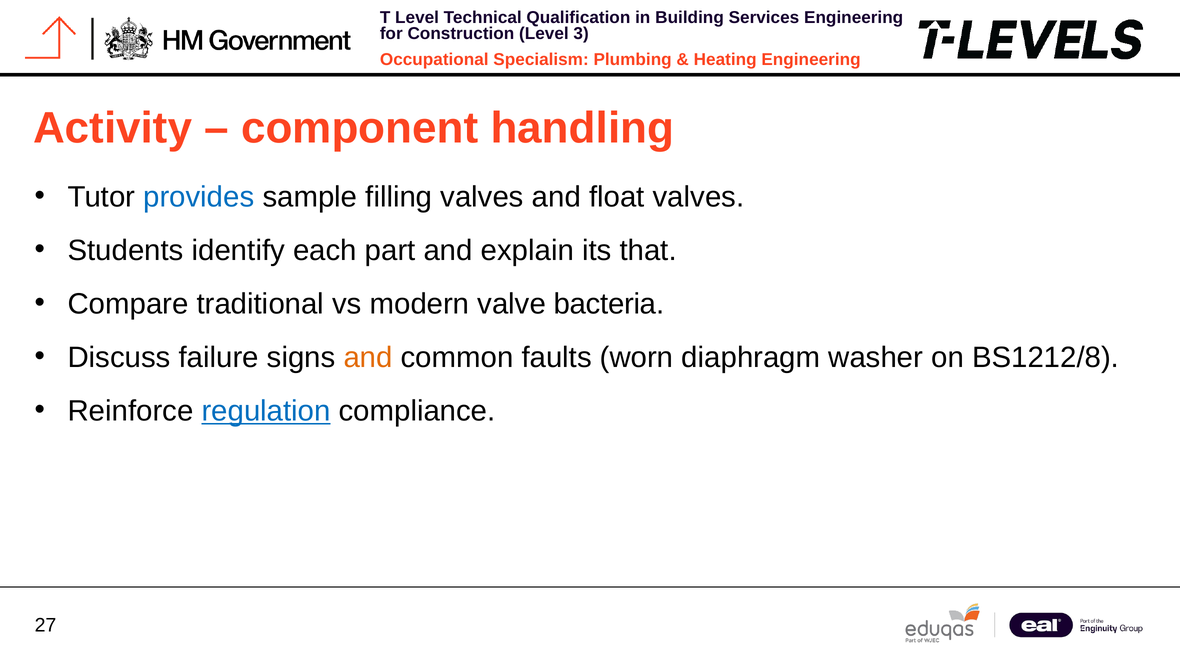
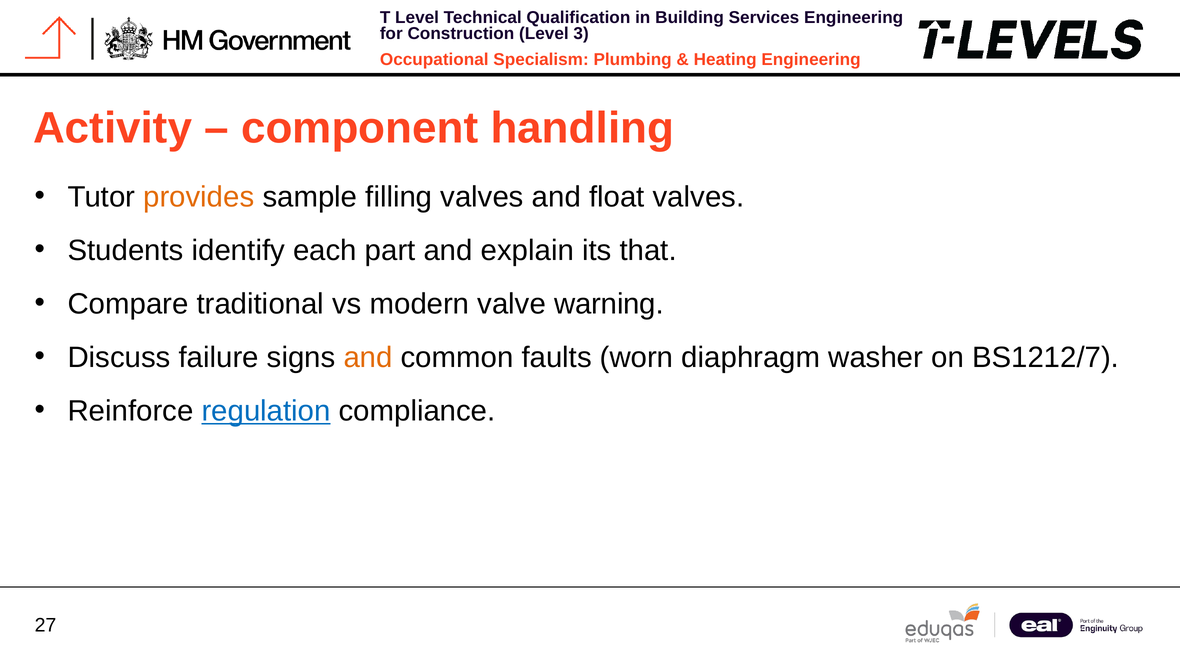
provides colour: blue -> orange
bacteria: bacteria -> warning
BS1212/8: BS1212/8 -> BS1212/7
